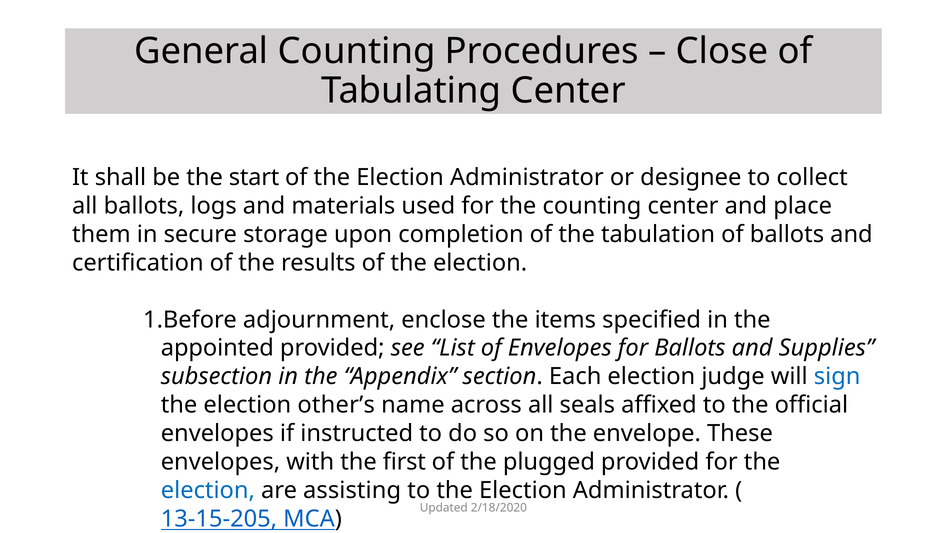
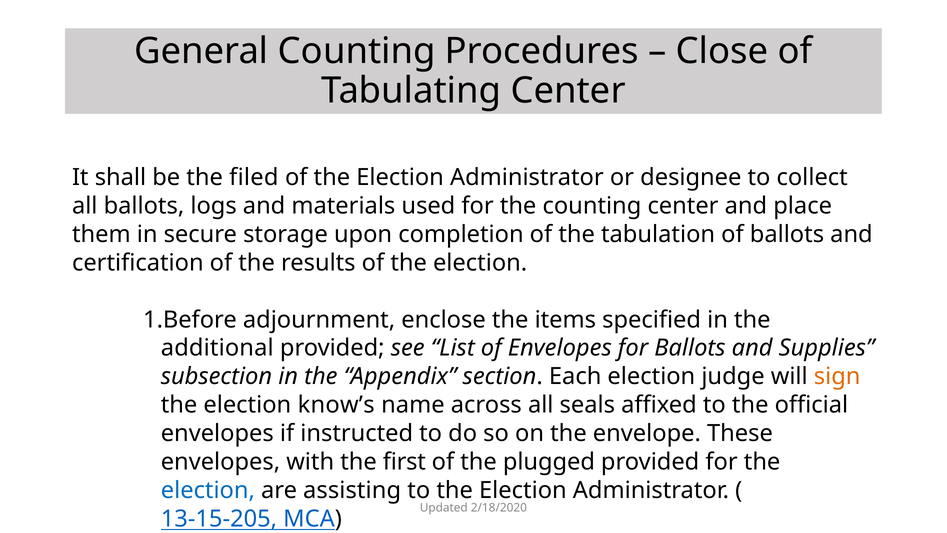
start: start -> filed
appointed: appointed -> additional
sign colour: blue -> orange
other’s: other’s -> know’s
